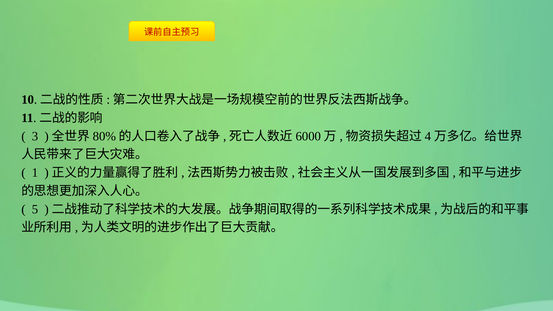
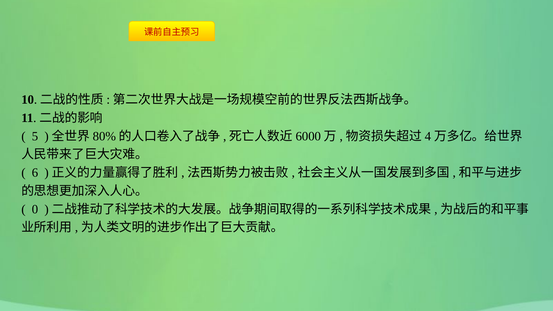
3: 3 -> 5
1: 1 -> 6
5: 5 -> 0
